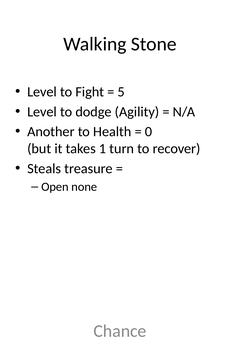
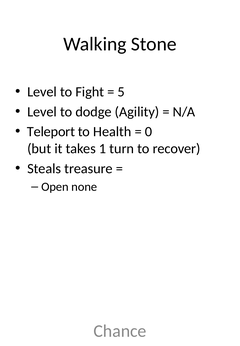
Another: Another -> Teleport
